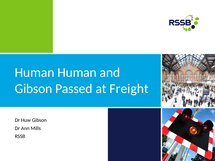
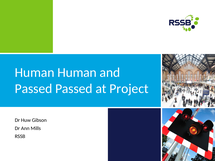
Gibson at (34, 89): Gibson -> Passed
Freight: Freight -> Project
